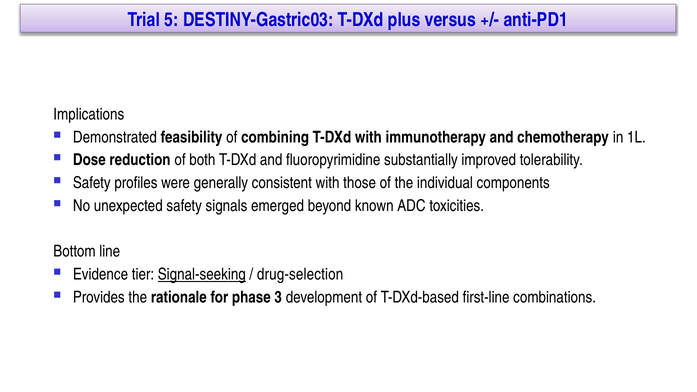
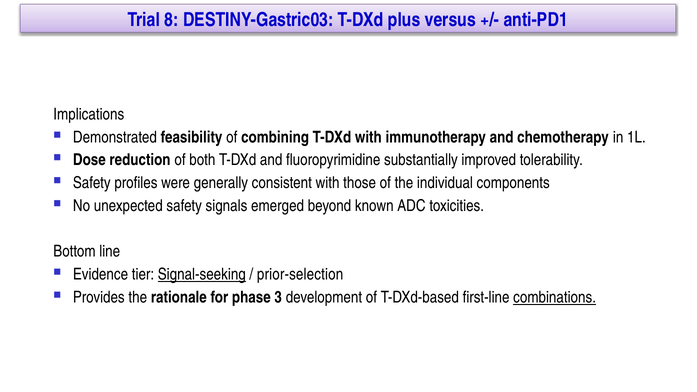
5: 5 -> 8
drug-selection: drug-selection -> prior-selection
combinations underline: none -> present
